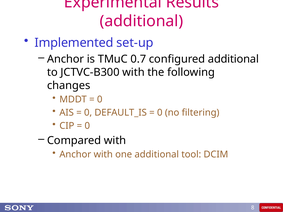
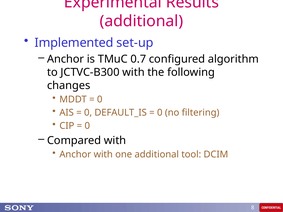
configured additional: additional -> algorithm
